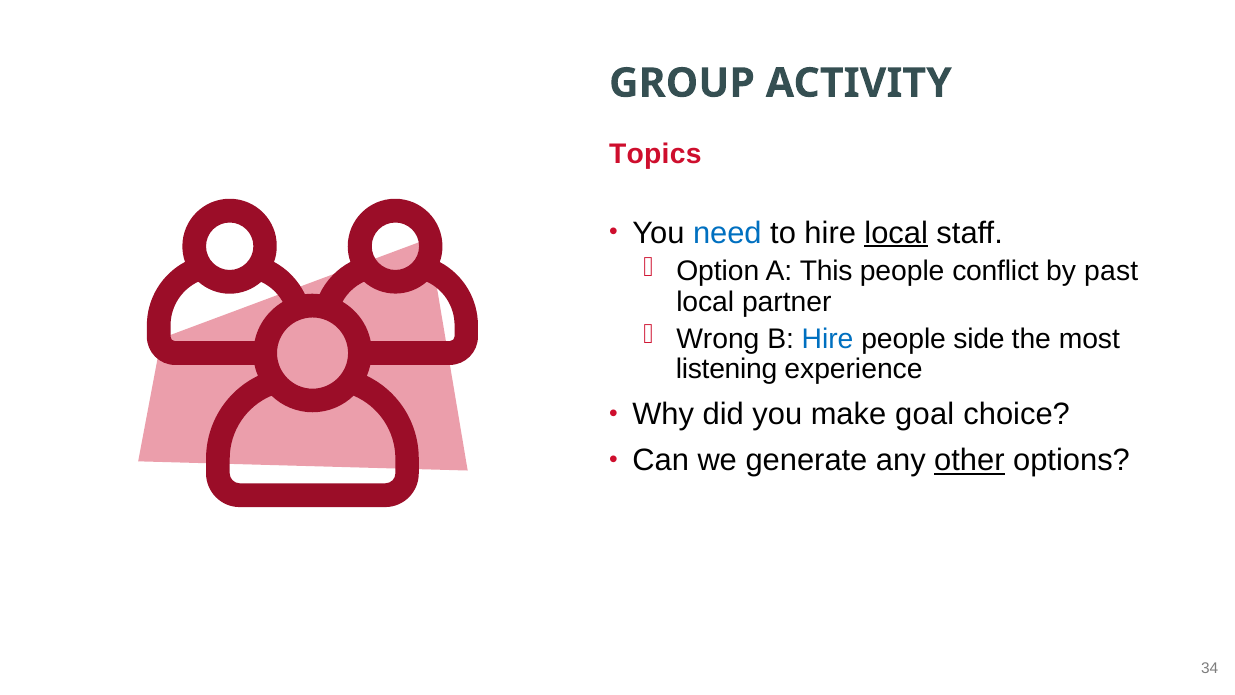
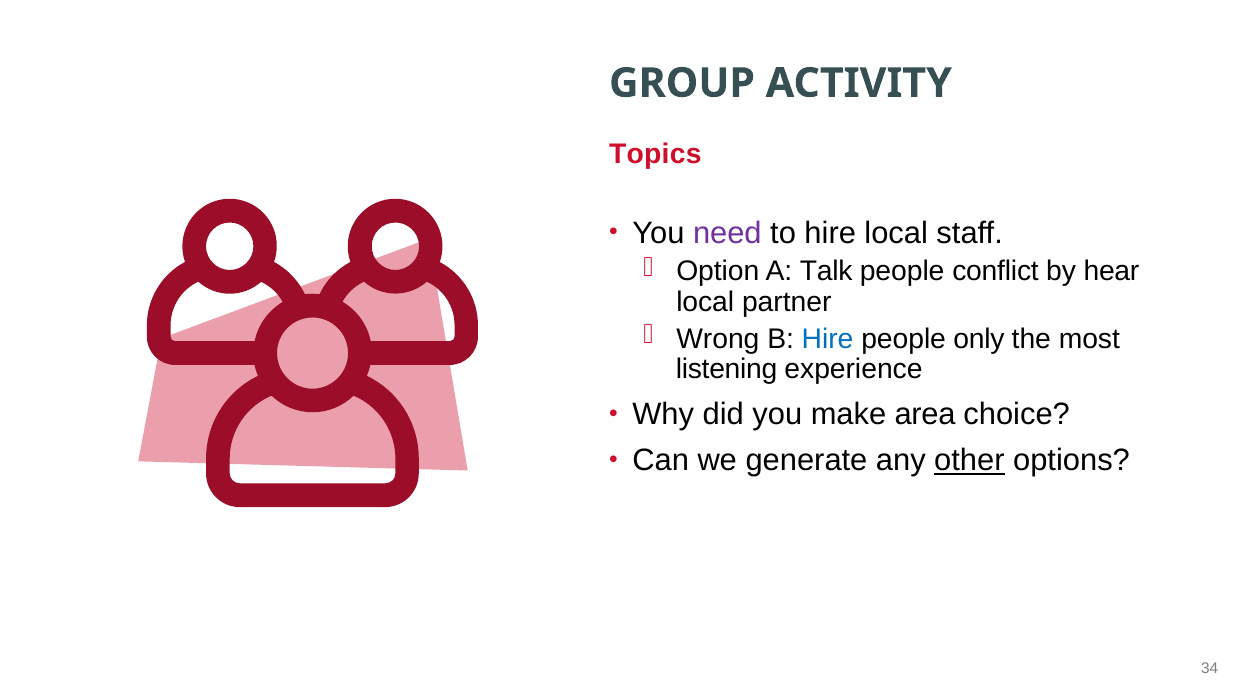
need colour: blue -> purple
local at (896, 233) underline: present -> none
This: This -> Talk
past: past -> hear
side: side -> only
goal: goal -> area
